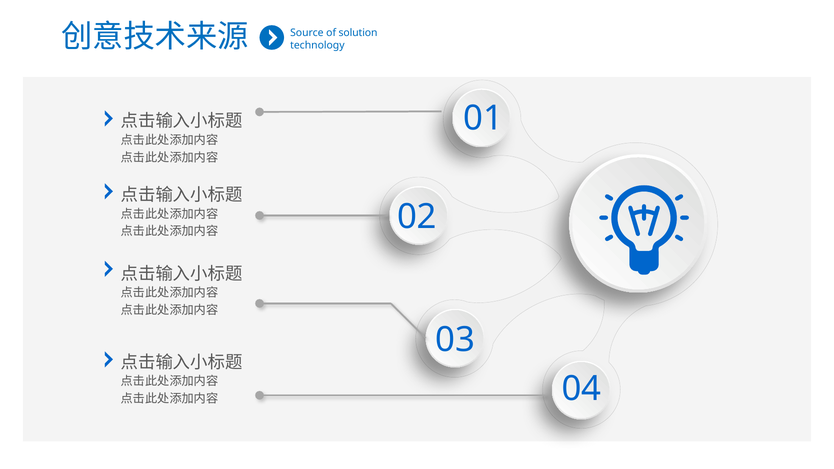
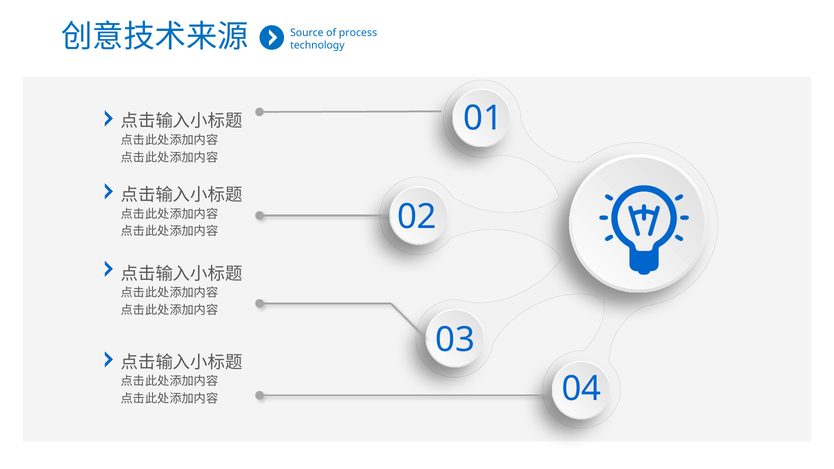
solution: solution -> process
